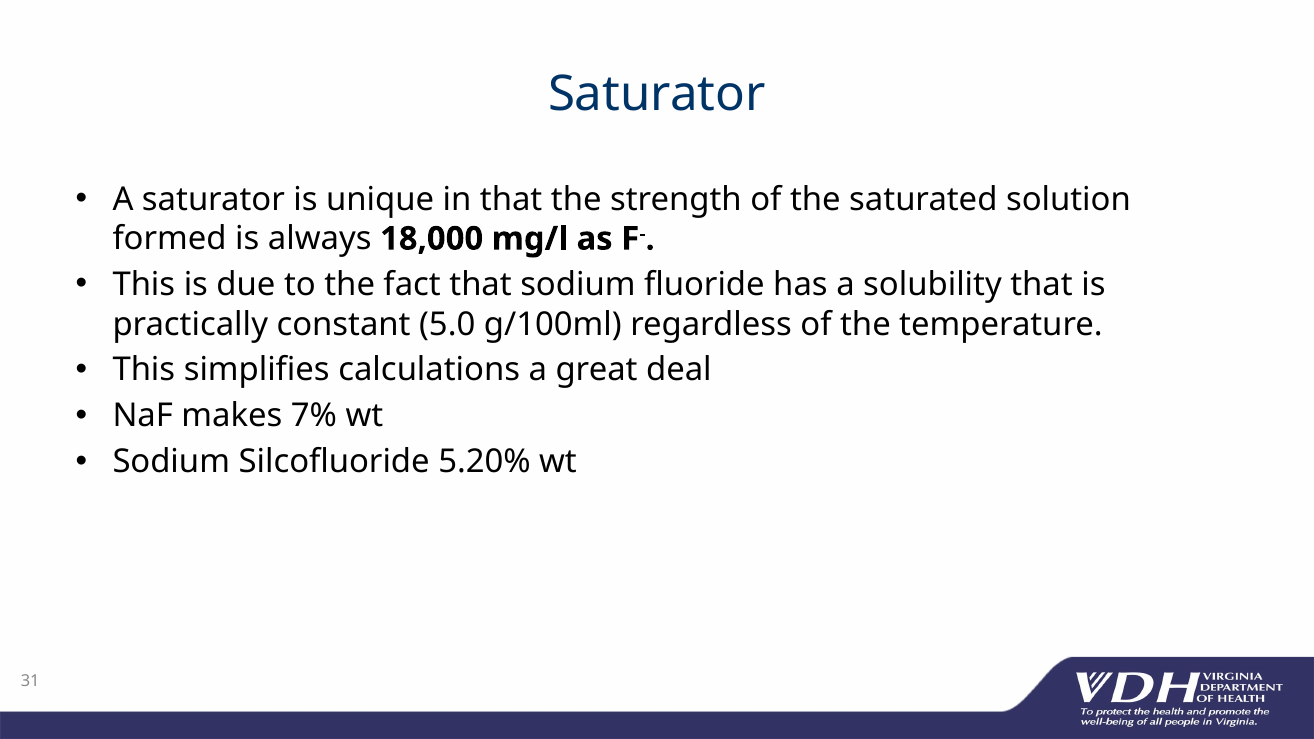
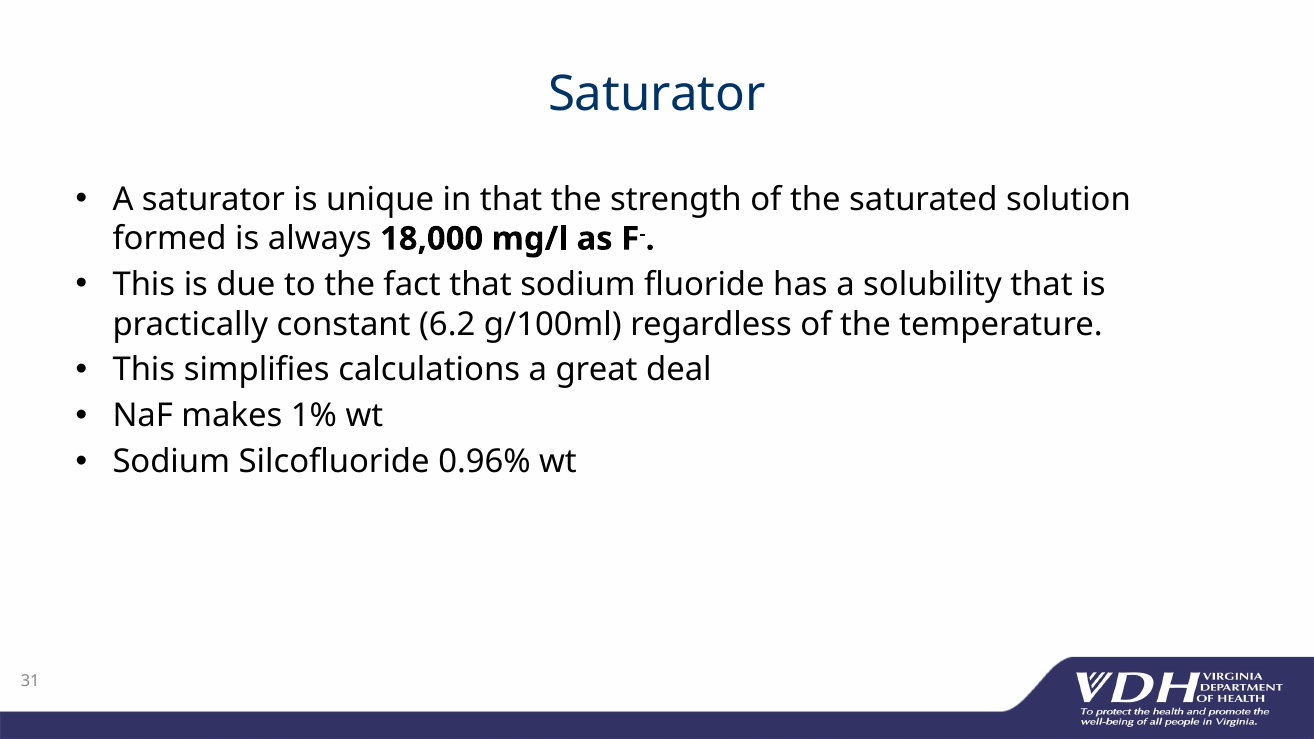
5.0: 5.0 -> 6.2
7%: 7% -> 1%
5.20%: 5.20% -> 0.96%
